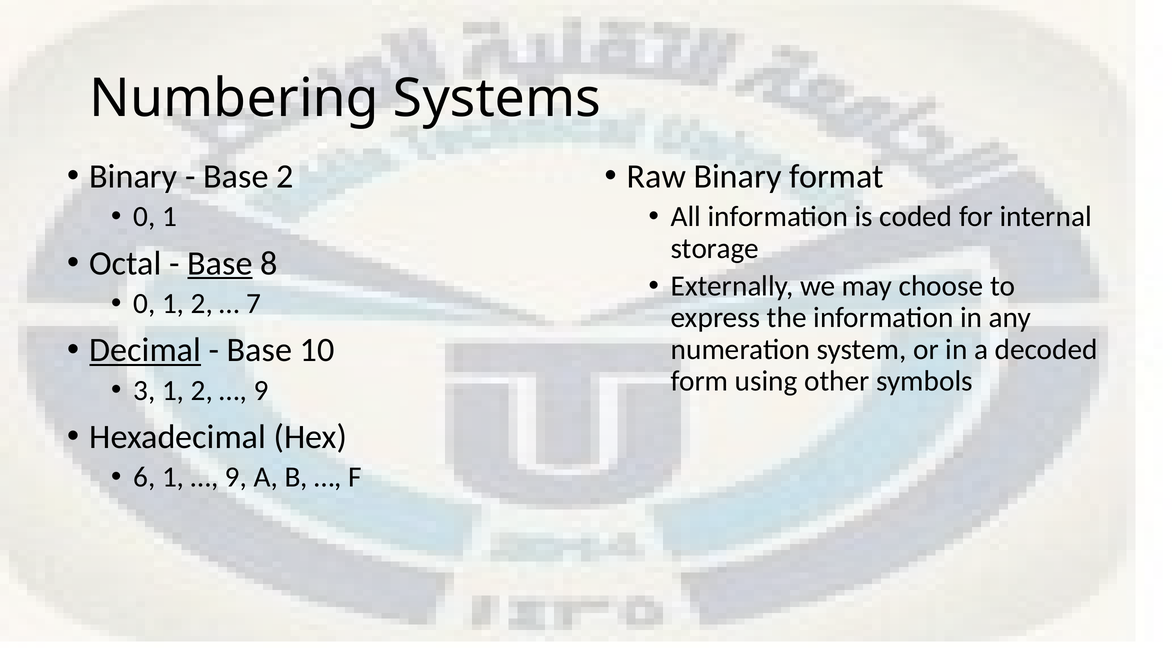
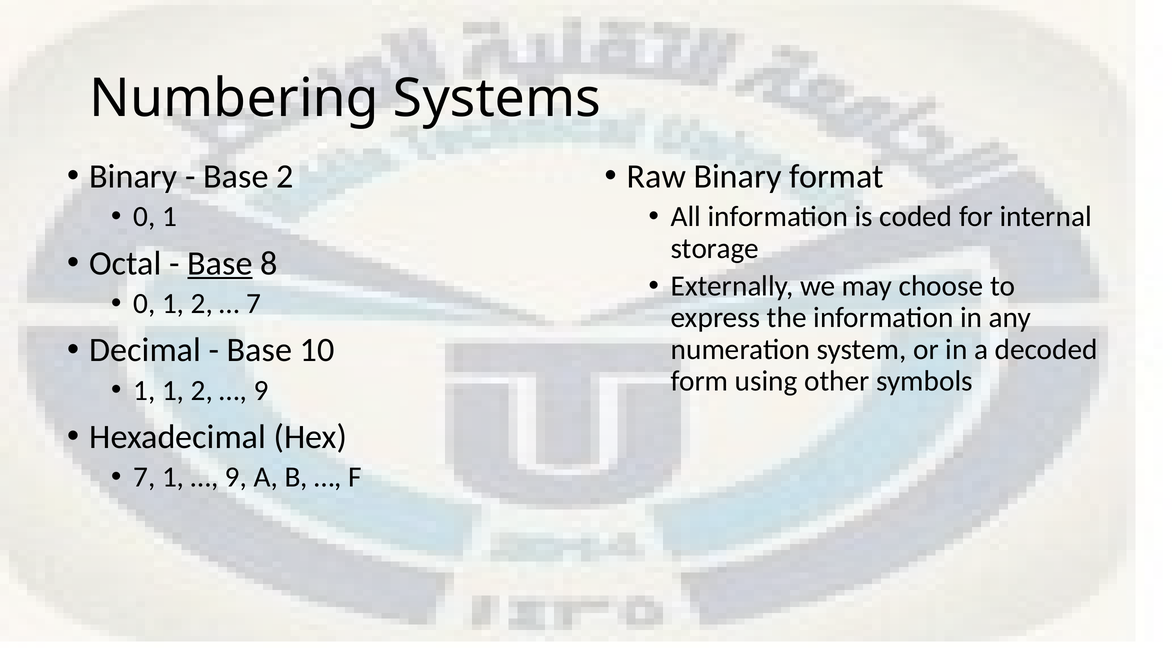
Decimal underline: present -> none
3 at (144, 391): 3 -> 1
6 at (144, 477): 6 -> 7
